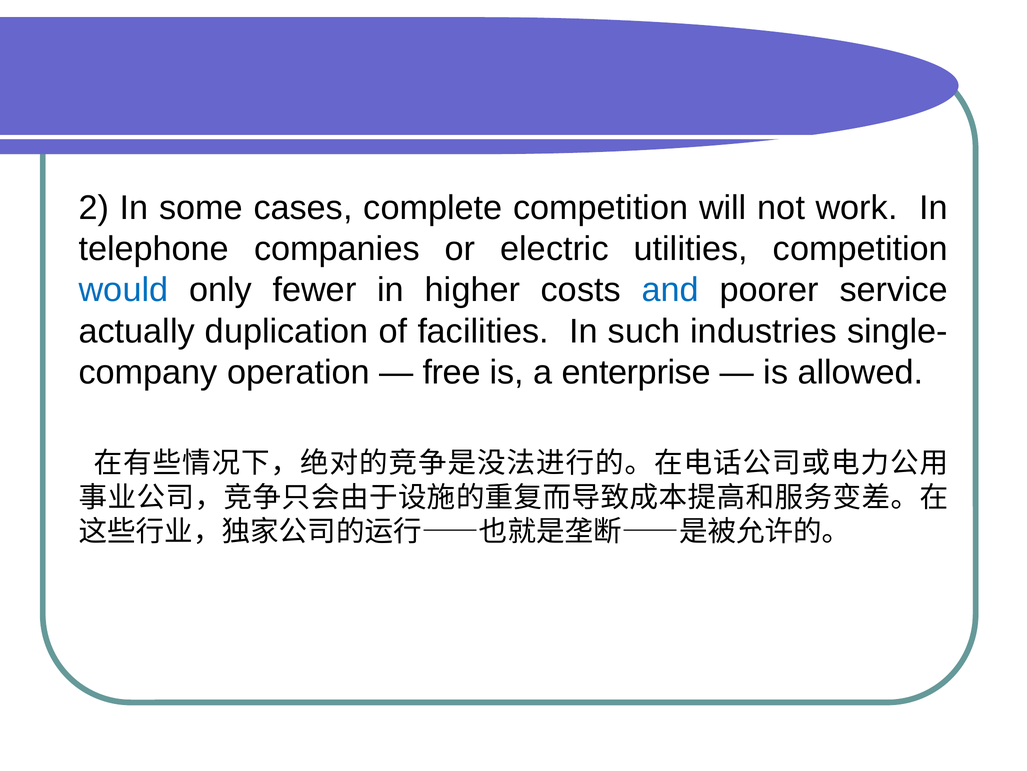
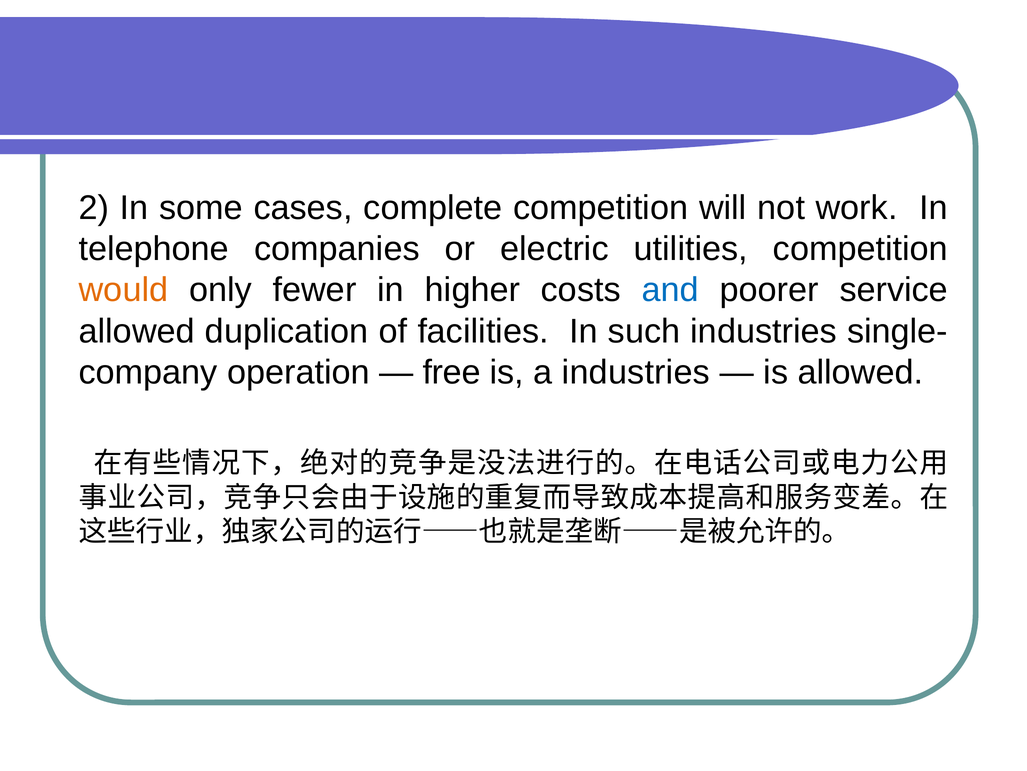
would colour: blue -> orange
actually at (137, 331): actually -> allowed
a enterprise: enterprise -> industries
